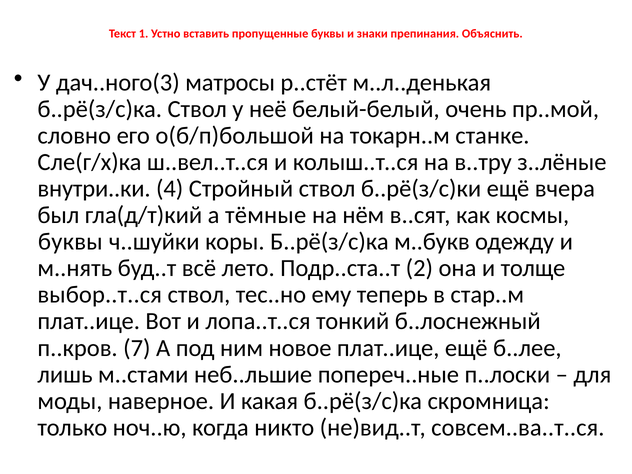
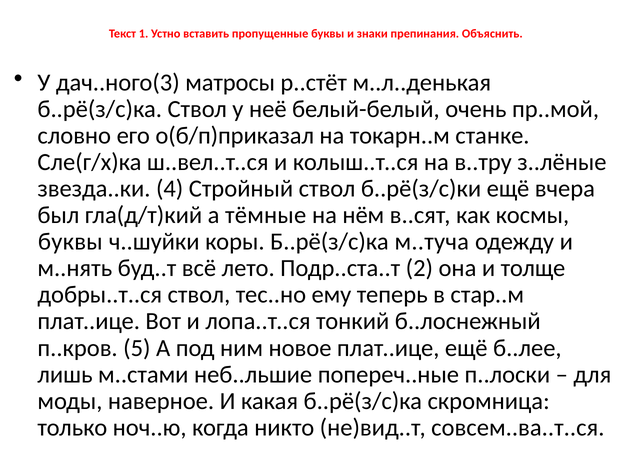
о(б/п)большой: о(б/п)большой -> о(б/п)приказал
внутри..ки: внутри..ки -> звезда..ки
м..букв: м..букв -> м..туча
выбор..т..ся: выбор..т..ся -> добры..т..ся
7: 7 -> 5
